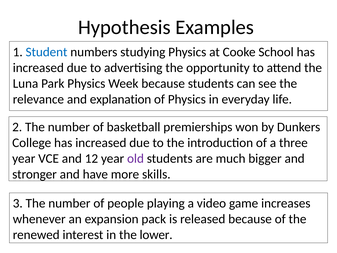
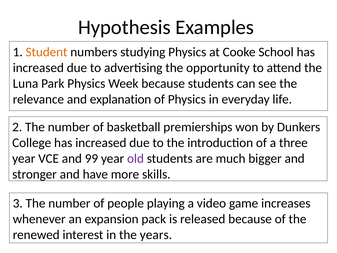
Student colour: blue -> orange
12: 12 -> 99
lower: lower -> years
